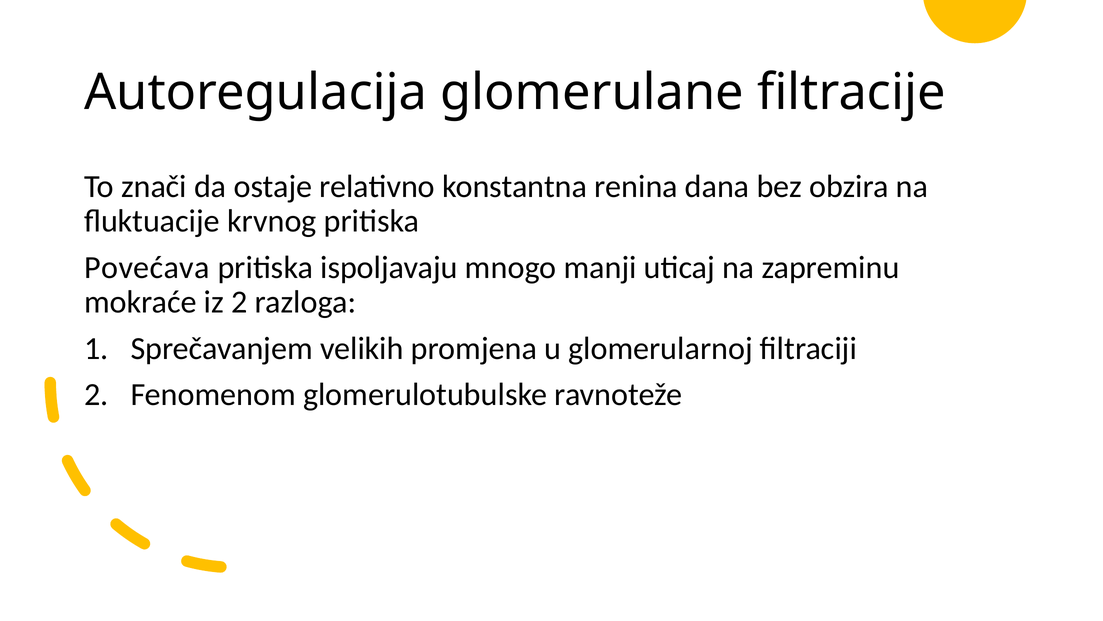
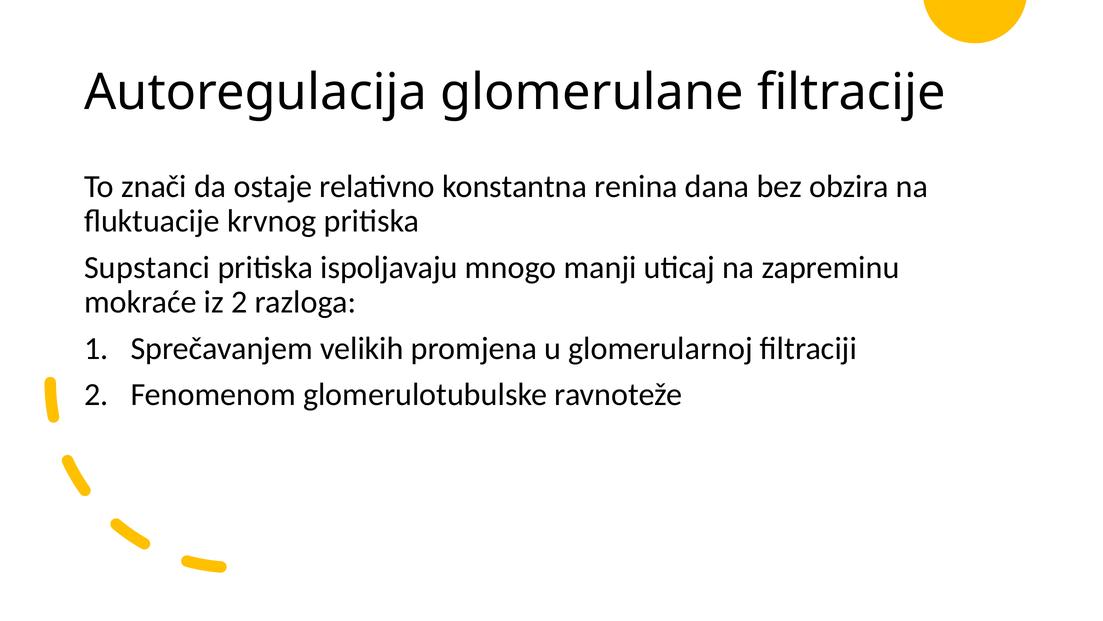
Povećava: Povećava -> Supstanci
